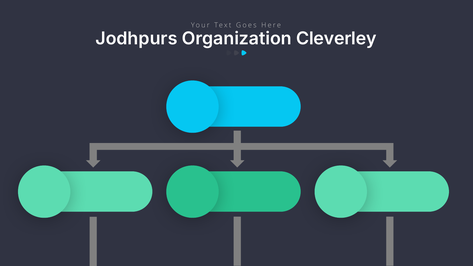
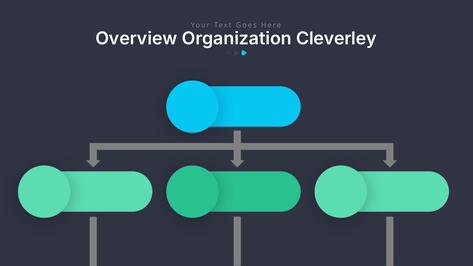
Jodhpurs: Jodhpurs -> Overview
